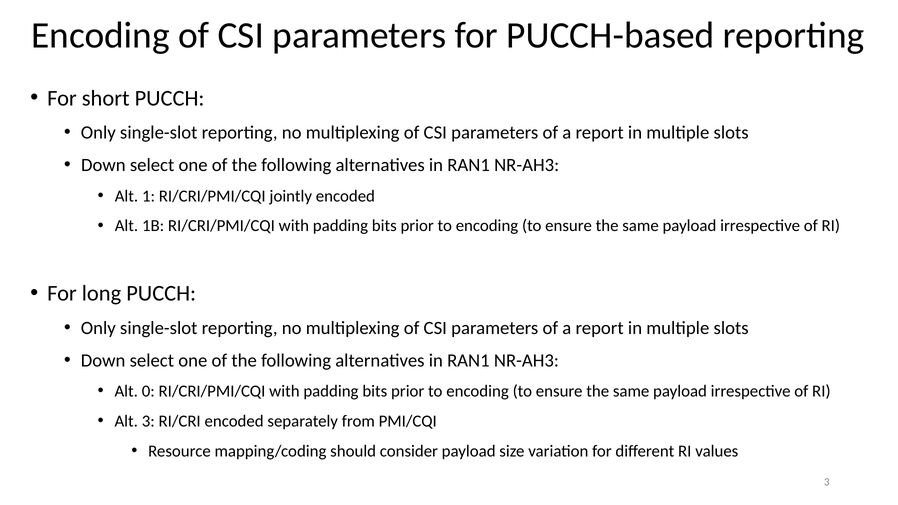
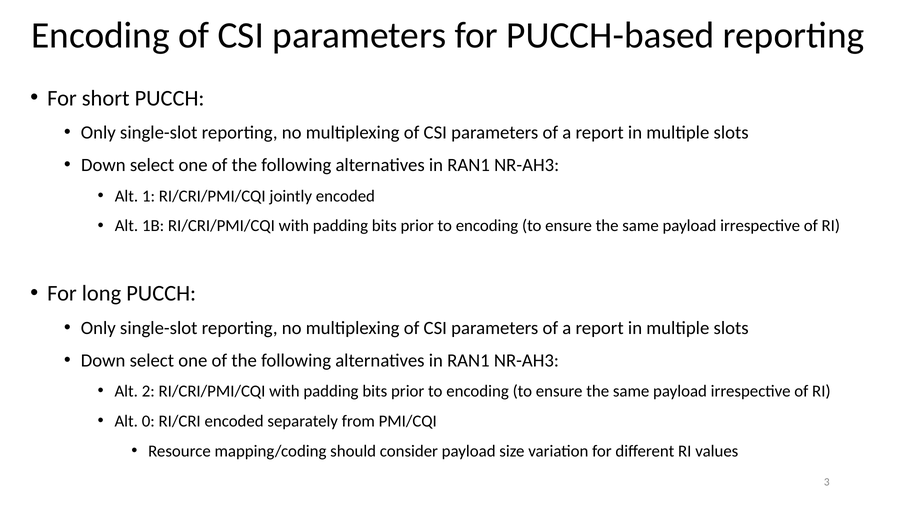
0: 0 -> 2
Alt 3: 3 -> 0
